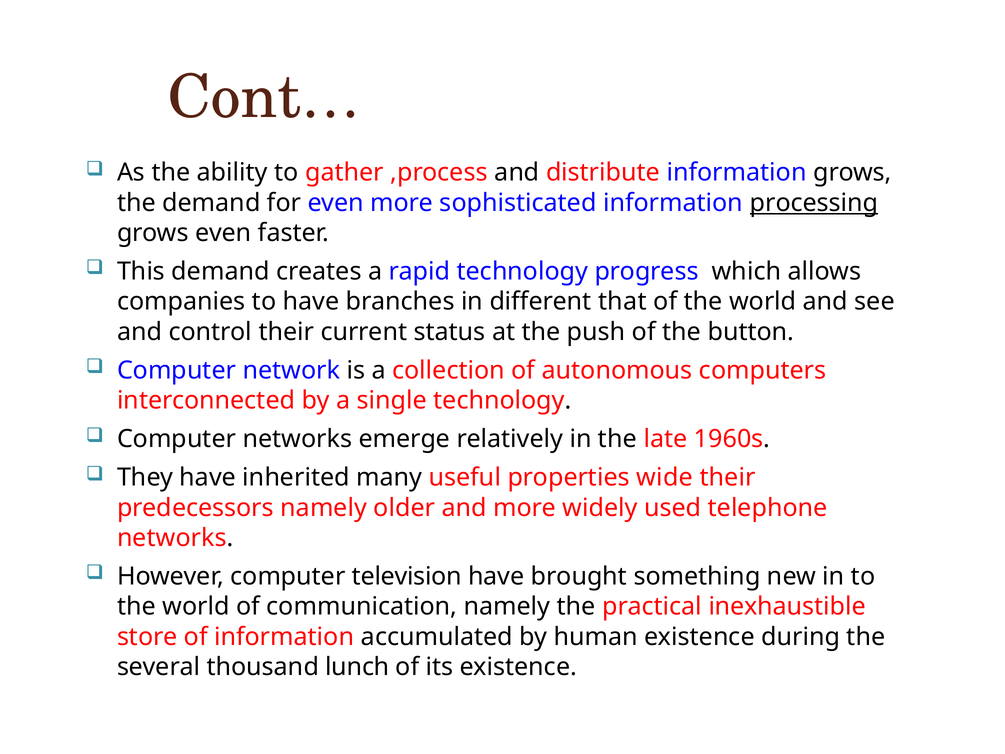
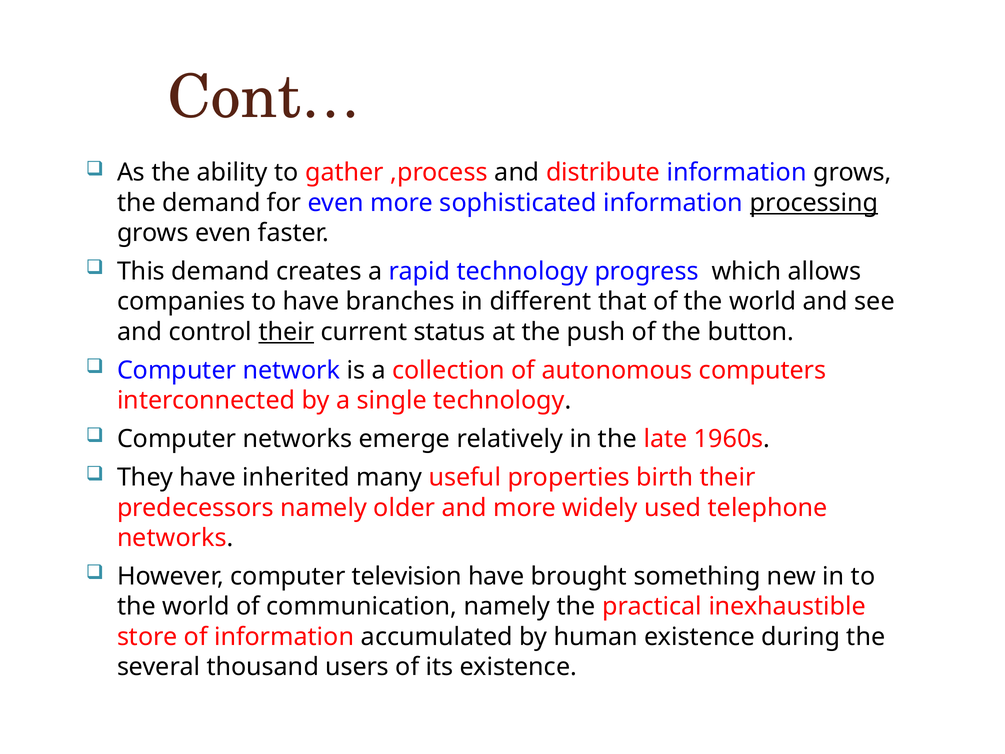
their at (286, 332) underline: none -> present
wide: wide -> birth
lunch: lunch -> users
